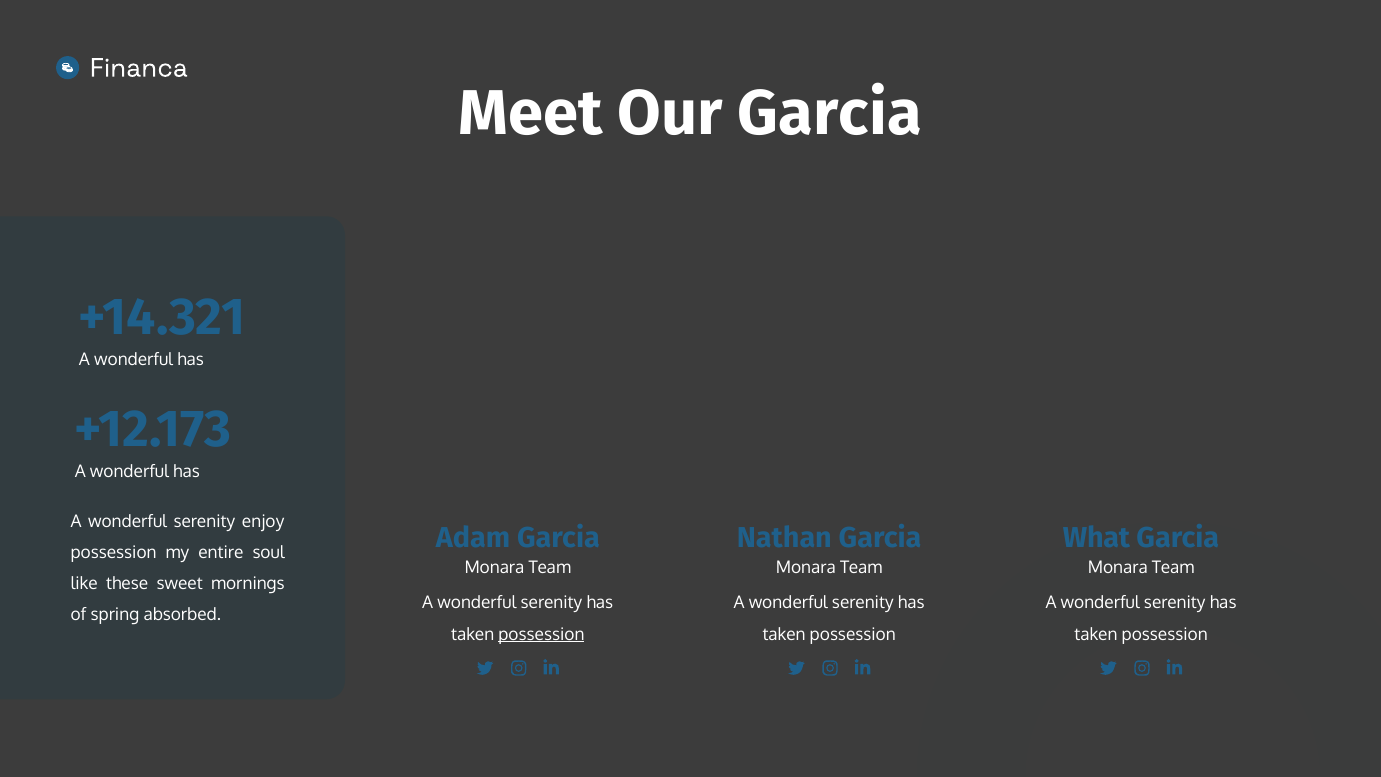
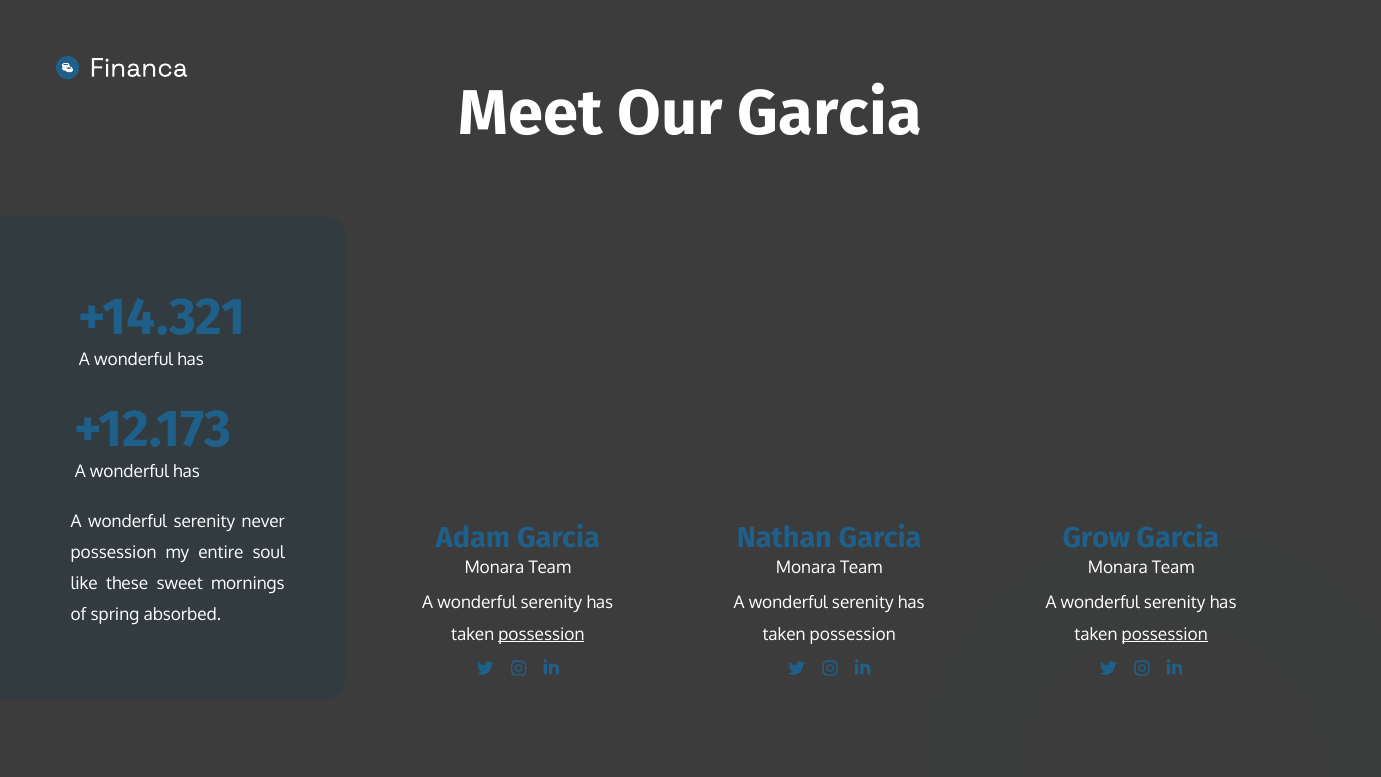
enjoy: enjoy -> never
What: What -> Grow
possession at (1165, 634) underline: none -> present
